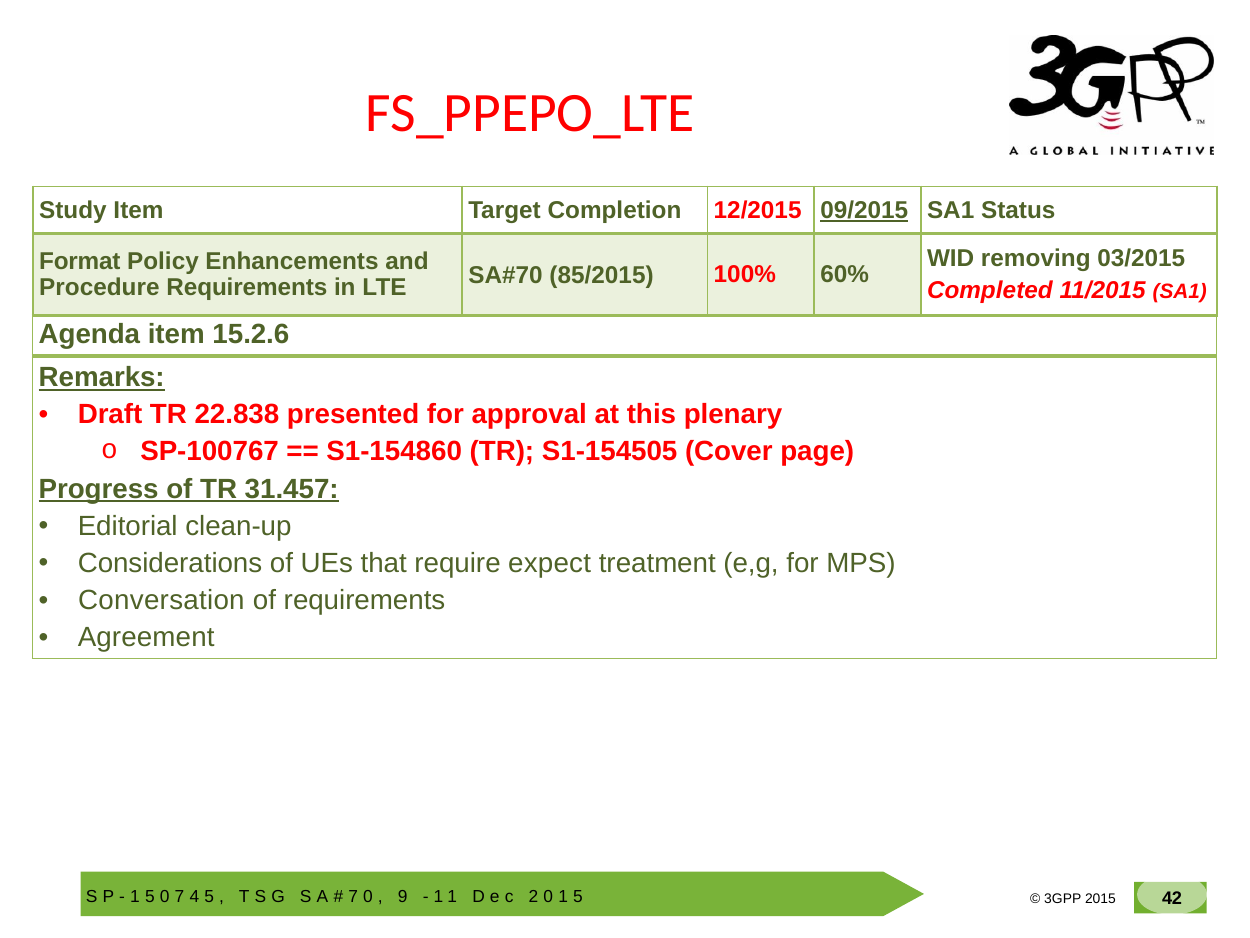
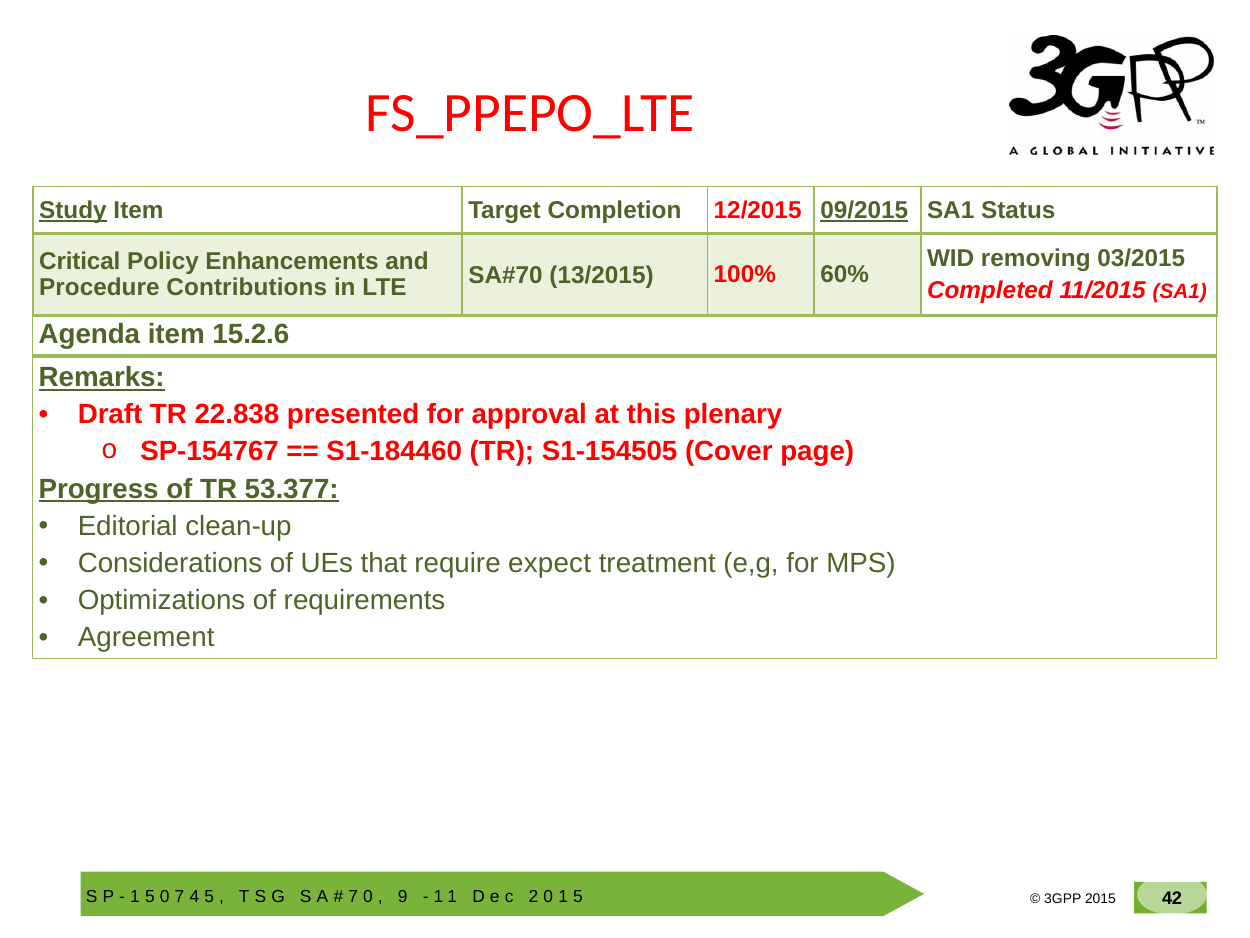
Study underline: none -> present
Format: Format -> Critical
Procedure Requirements: Requirements -> Contributions
85/2015: 85/2015 -> 13/2015
SP-100767: SP-100767 -> SP-154767
S1-154860: S1-154860 -> S1-184460
31.457: 31.457 -> 53.377
Conversation: Conversation -> Optimizations
